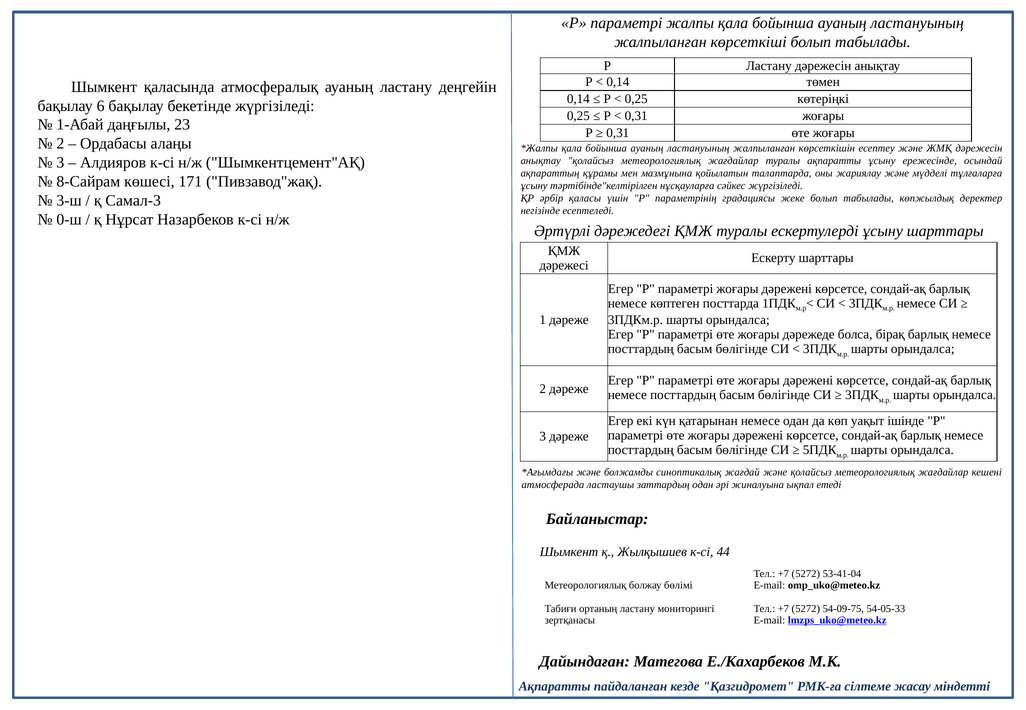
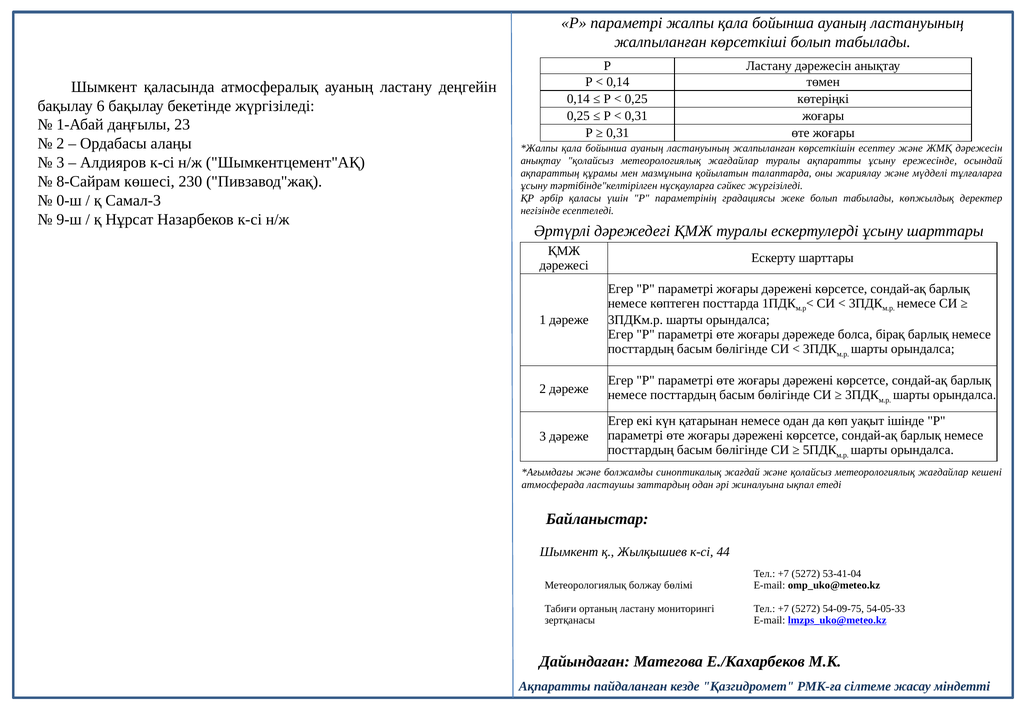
171: 171 -> 230
3-ш: 3-ш -> 0-ш
0-ш: 0-ш -> 9-ш
